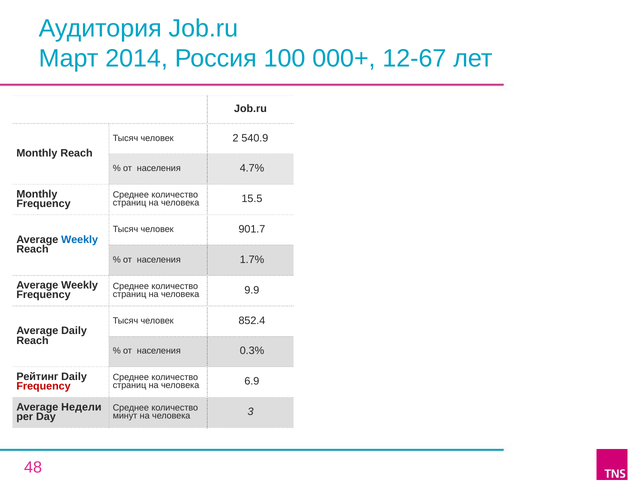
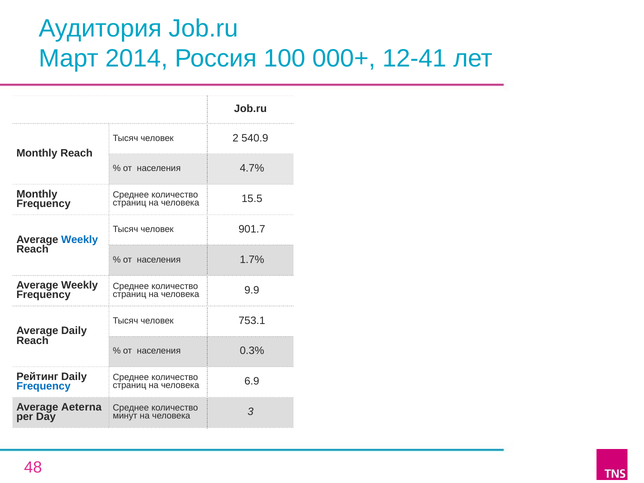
12-67: 12-67 -> 12-41
852.4: 852.4 -> 753.1
Frequency at (44, 386) colour: red -> blue
Недели: Недели -> Aeterna
